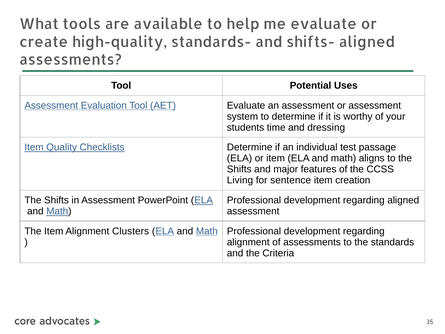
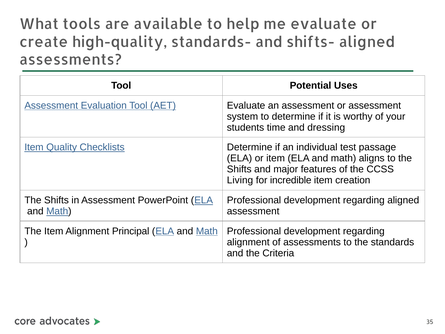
sentence: sentence -> incredible
Clusters: Clusters -> Principal
